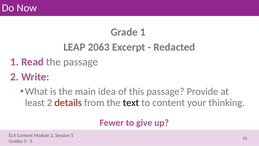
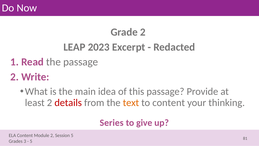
Grade 1: 1 -> 2
2063: 2063 -> 2023
text colour: black -> orange
Fewer: Fewer -> Series
